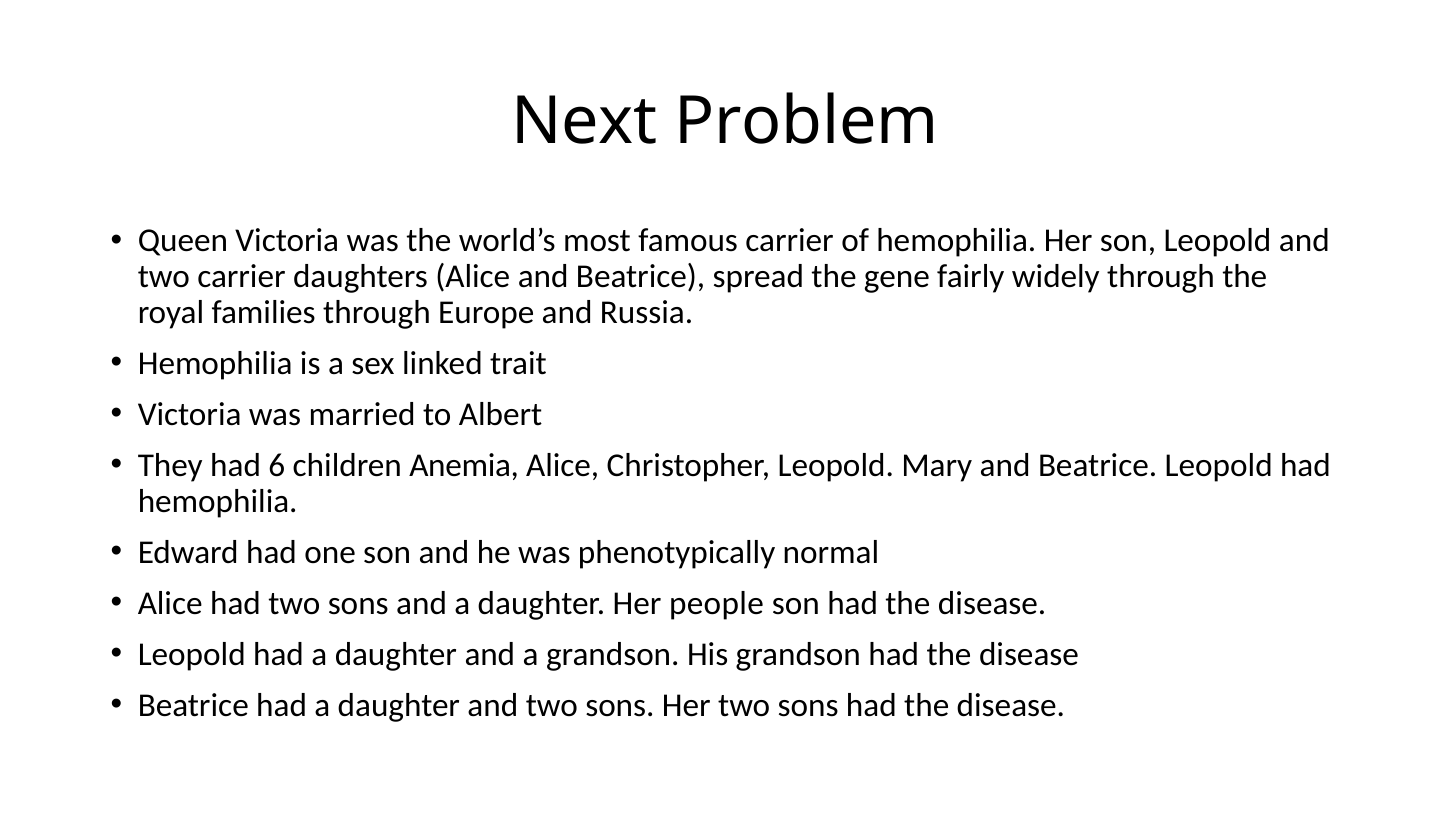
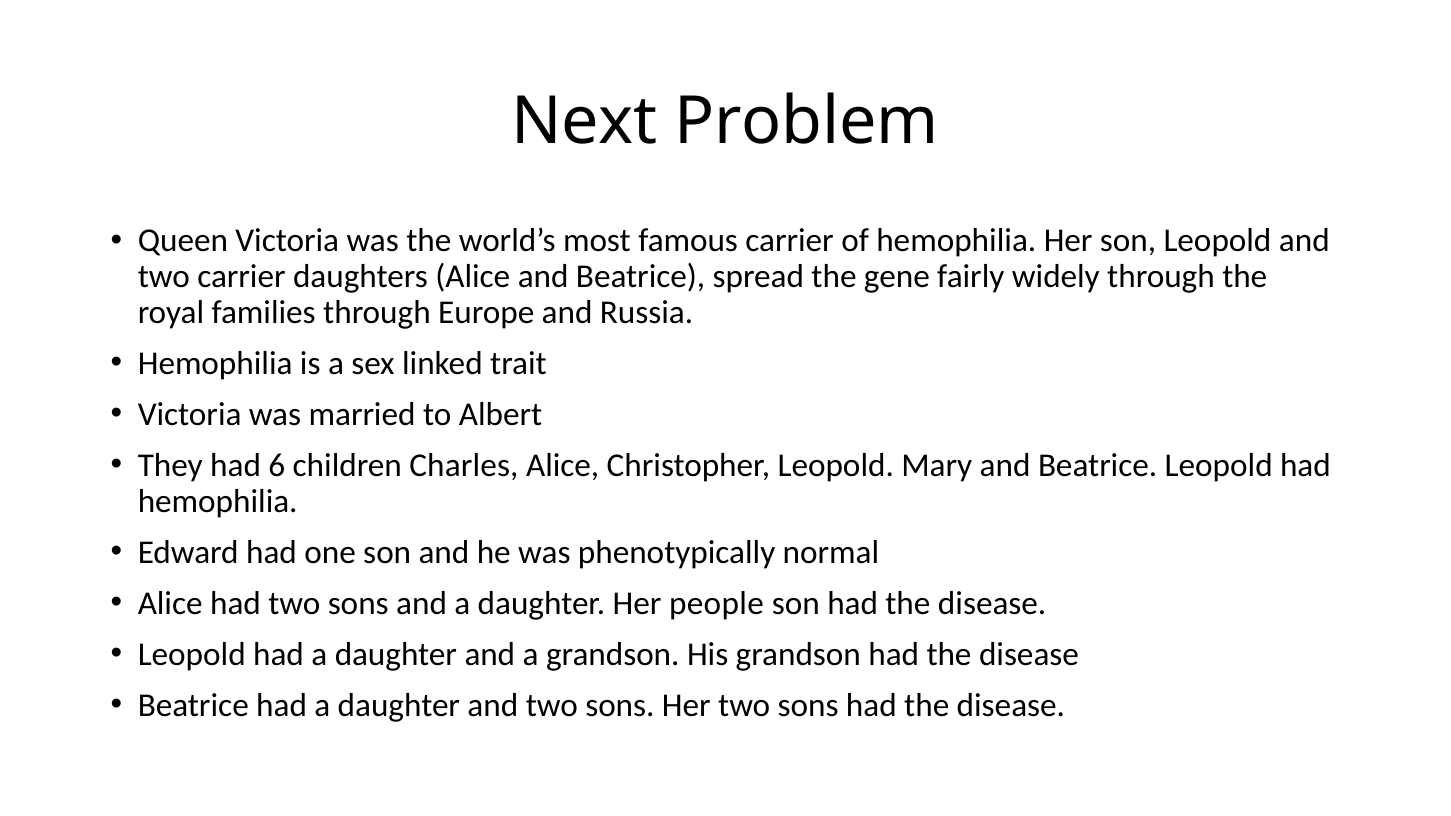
Anemia: Anemia -> Charles
